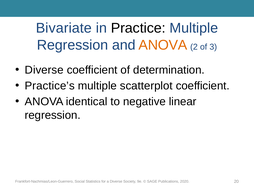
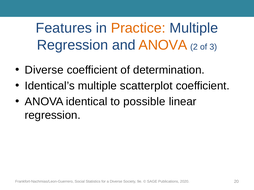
Bivariate: Bivariate -> Features
Practice colour: black -> orange
Practice’s: Practice’s -> Identical’s
negative: negative -> possible
